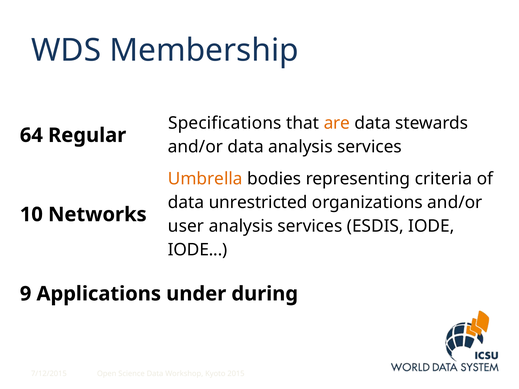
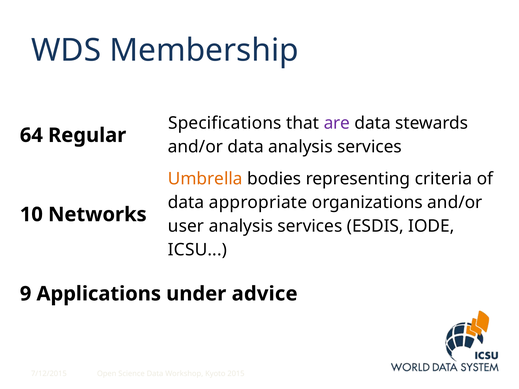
are colour: orange -> purple
unrestricted: unrestricted -> appropriate
IODE at (198, 250): IODE -> ICSU
during: during -> advice
